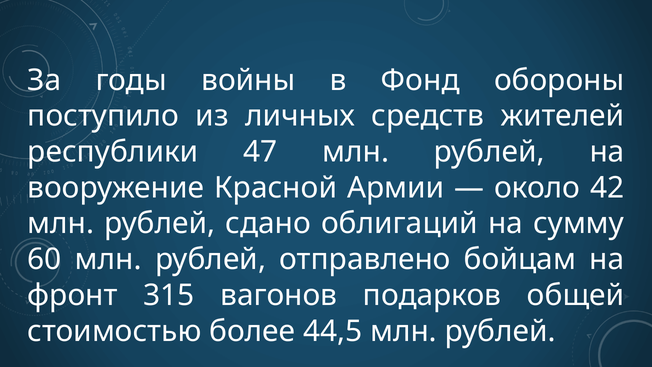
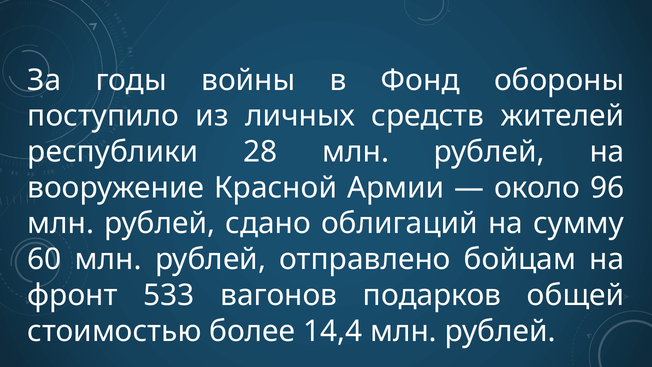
47: 47 -> 28
42: 42 -> 96
315: 315 -> 533
44,5: 44,5 -> 14,4
